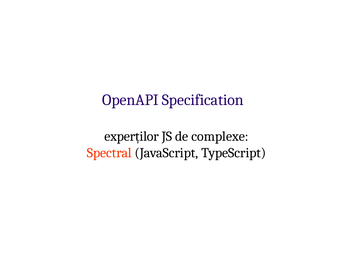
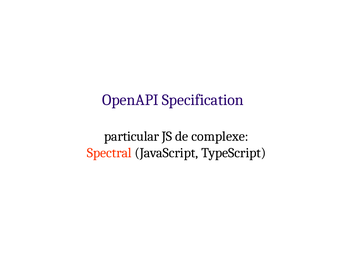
experților: experților -> particular
